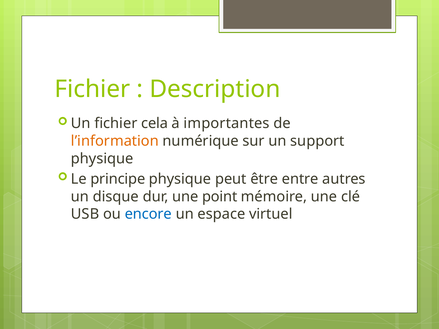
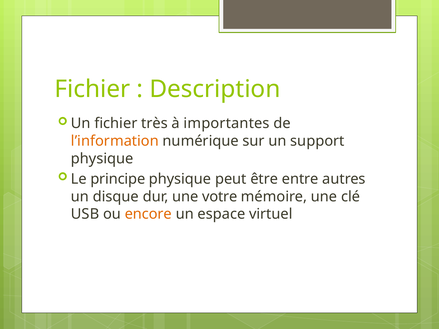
cela: cela -> très
point: point -> votre
encore colour: blue -> orange
